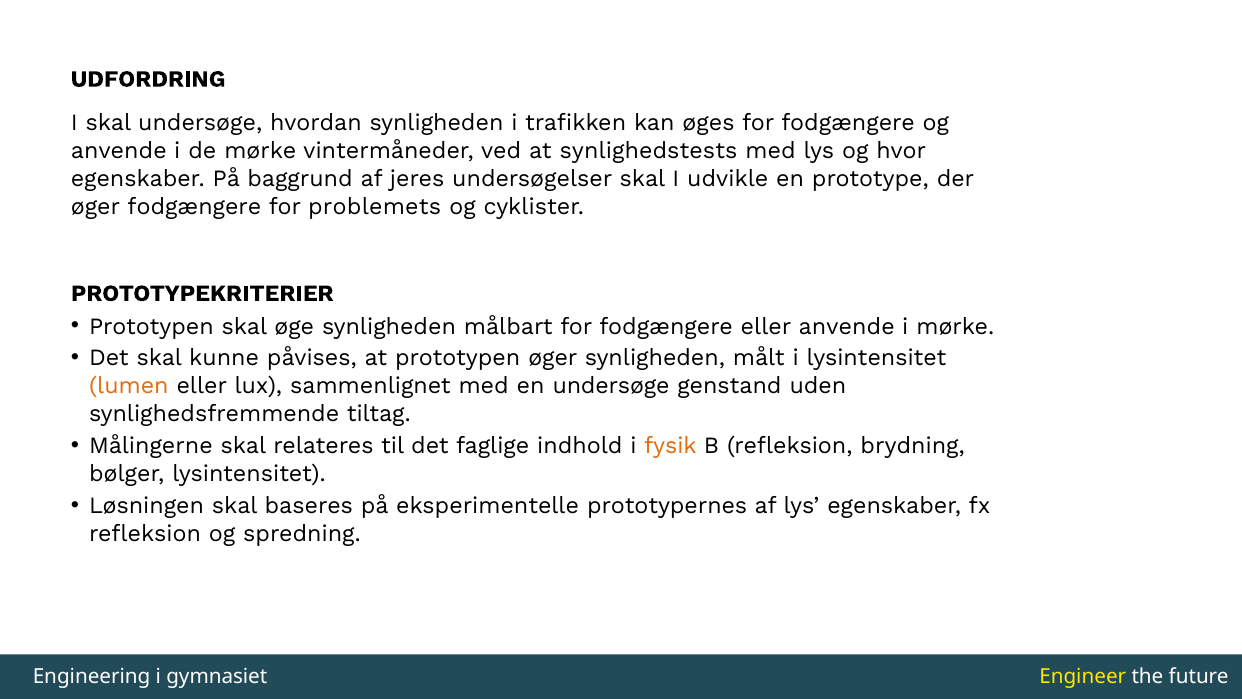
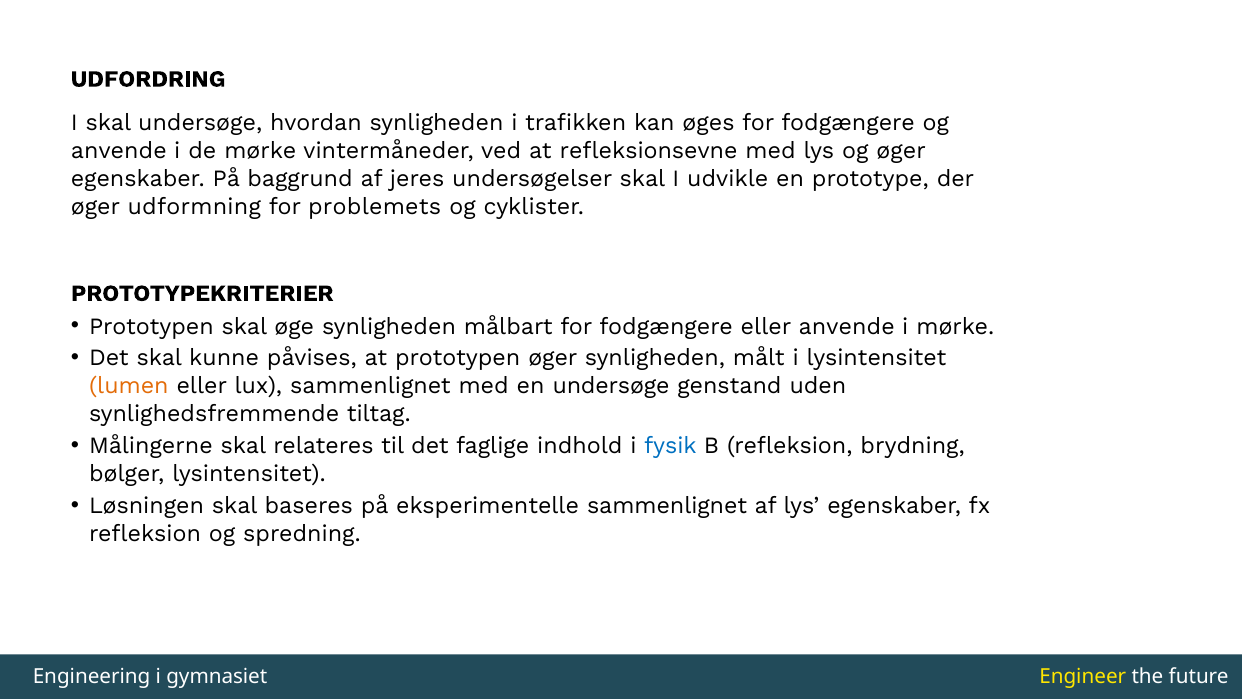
synlighedstests: synlighedstests -> refleksionsevne
og hvor: hvor -> øger
øger fodgængere: fodgængere -> udformning
fysik colour: orange -> blue
eksperimentelle prototypernes: prototypernes -> sammenlignet
